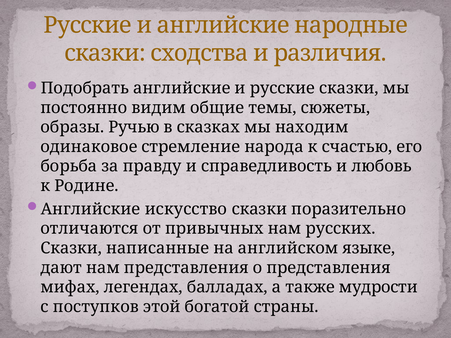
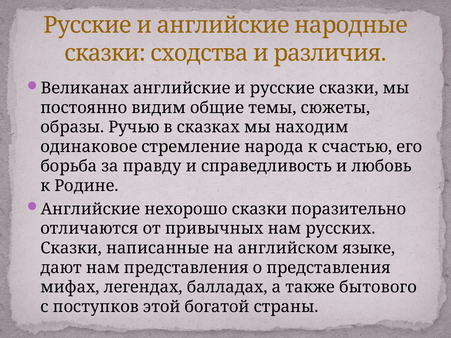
Подобрать: Подобрать -> Великанах
искусство: искусство -> нехорошо
мудрости: мудрости -> бытового
